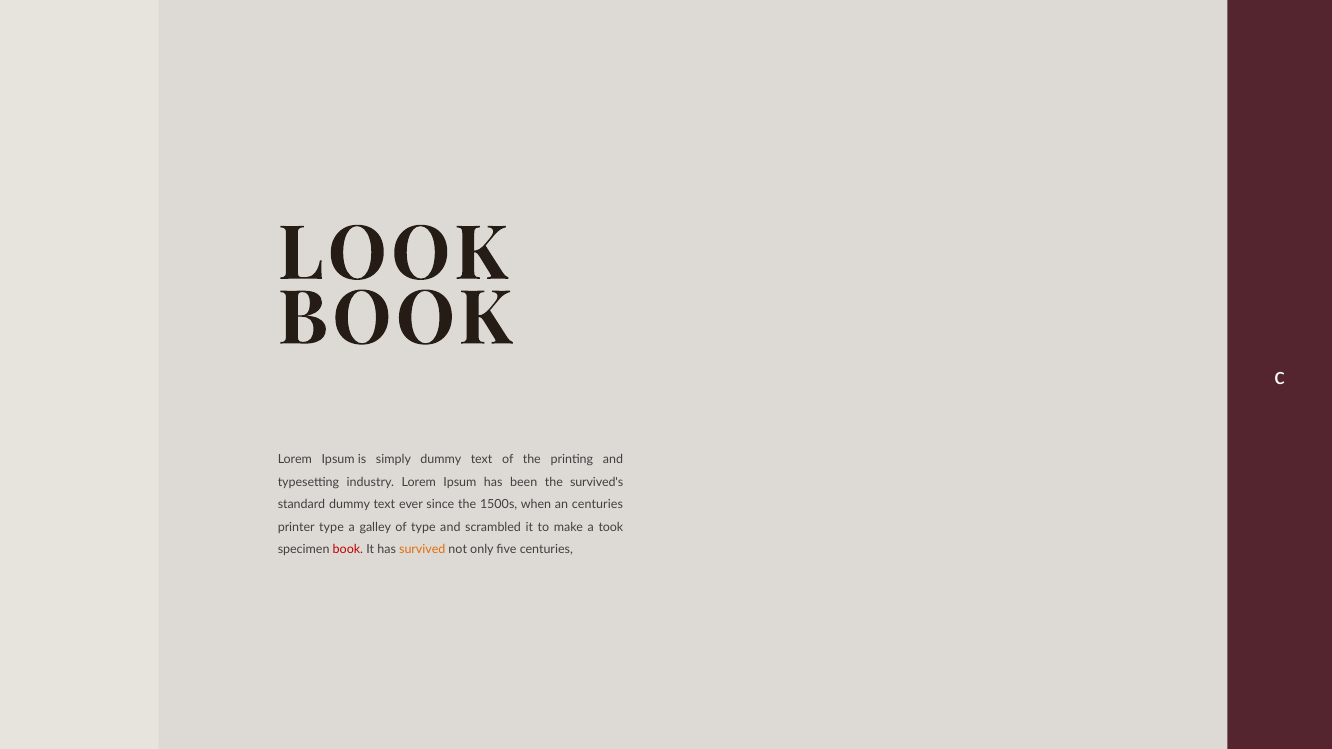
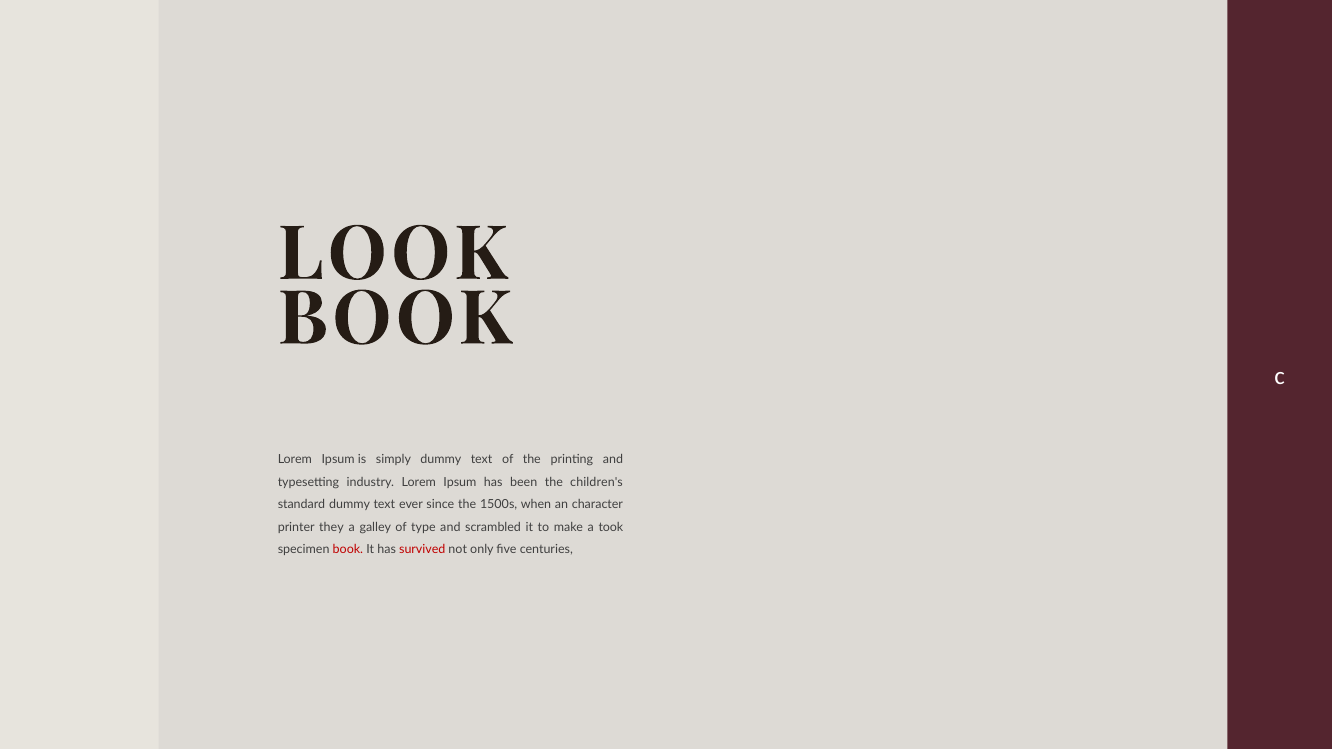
survived's: survived's -> children's
an centuries: centuries -> character
printer type: type -> they
survived colour: orange -> red
